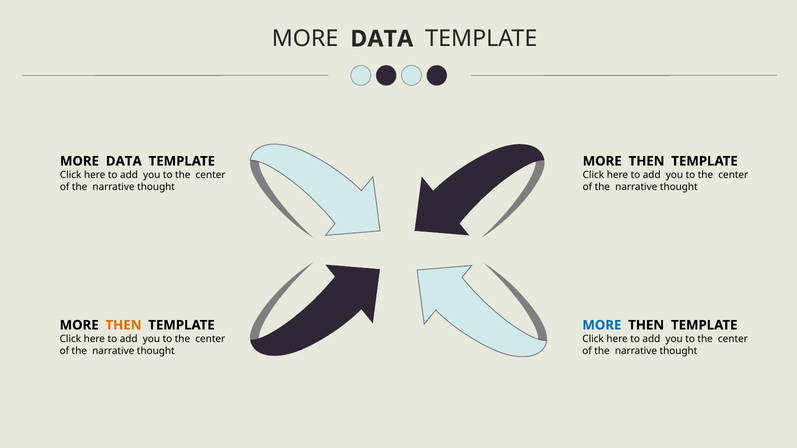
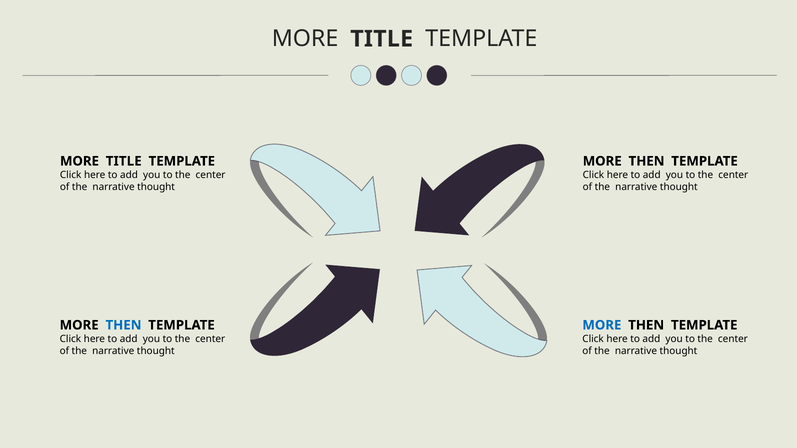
DATA at (382, 39): DATA -> TITLE
DATA at (124, 161): DATA -> TITLE
THEN at (124, 325) colour: orange -> blue
